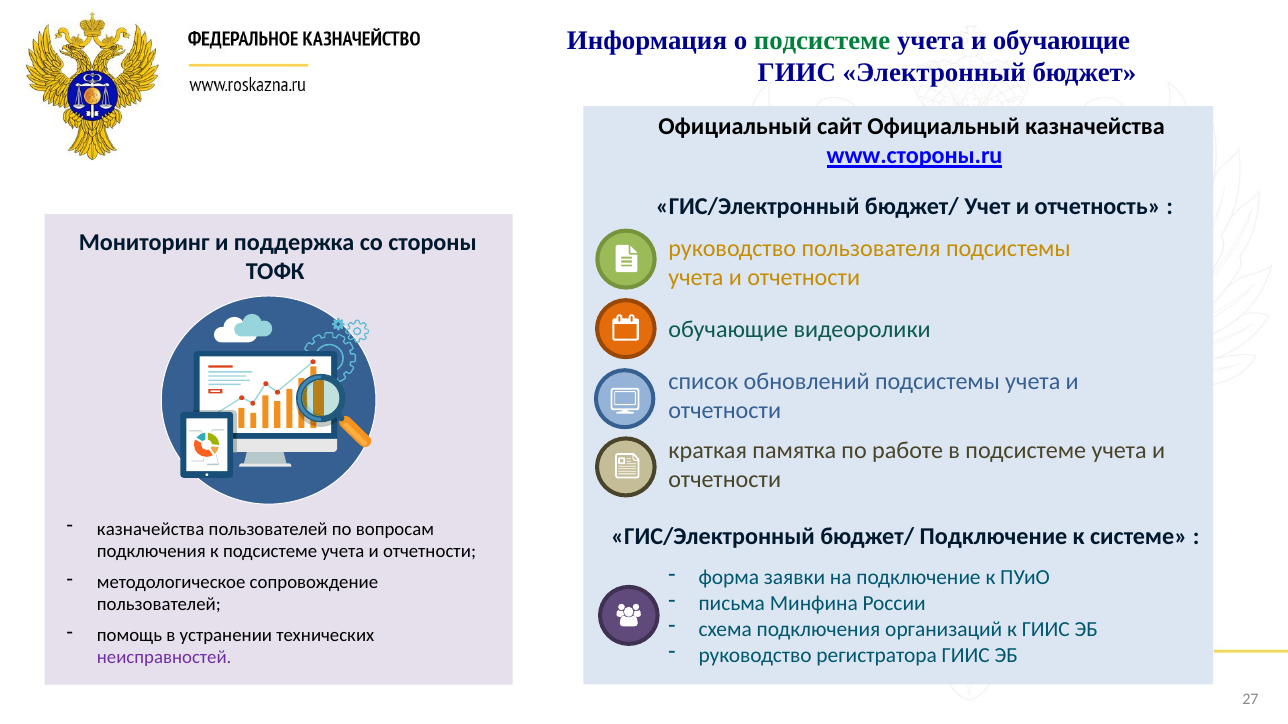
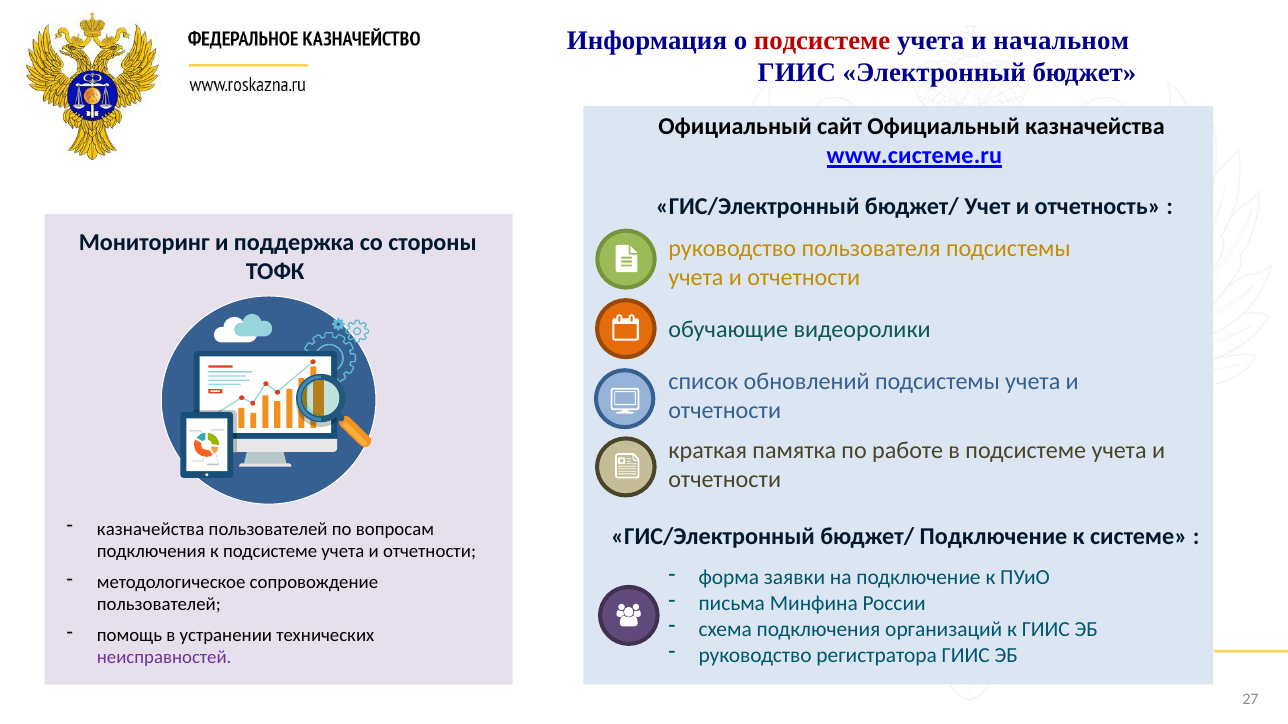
подсистеме at (822, 41) colour: green -> red
и обучающие: обучающие -> начальном
www.стороны.ru: www.стороны.ru -> www.системе.ru
